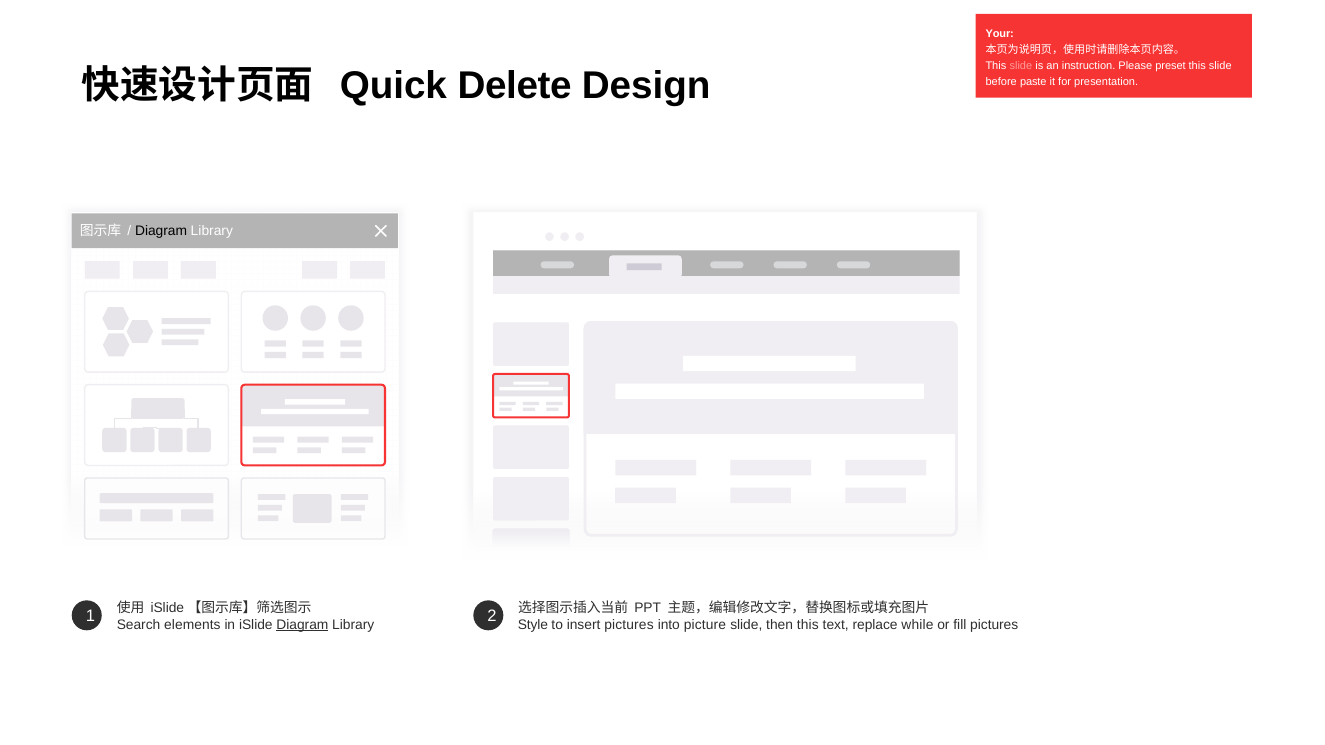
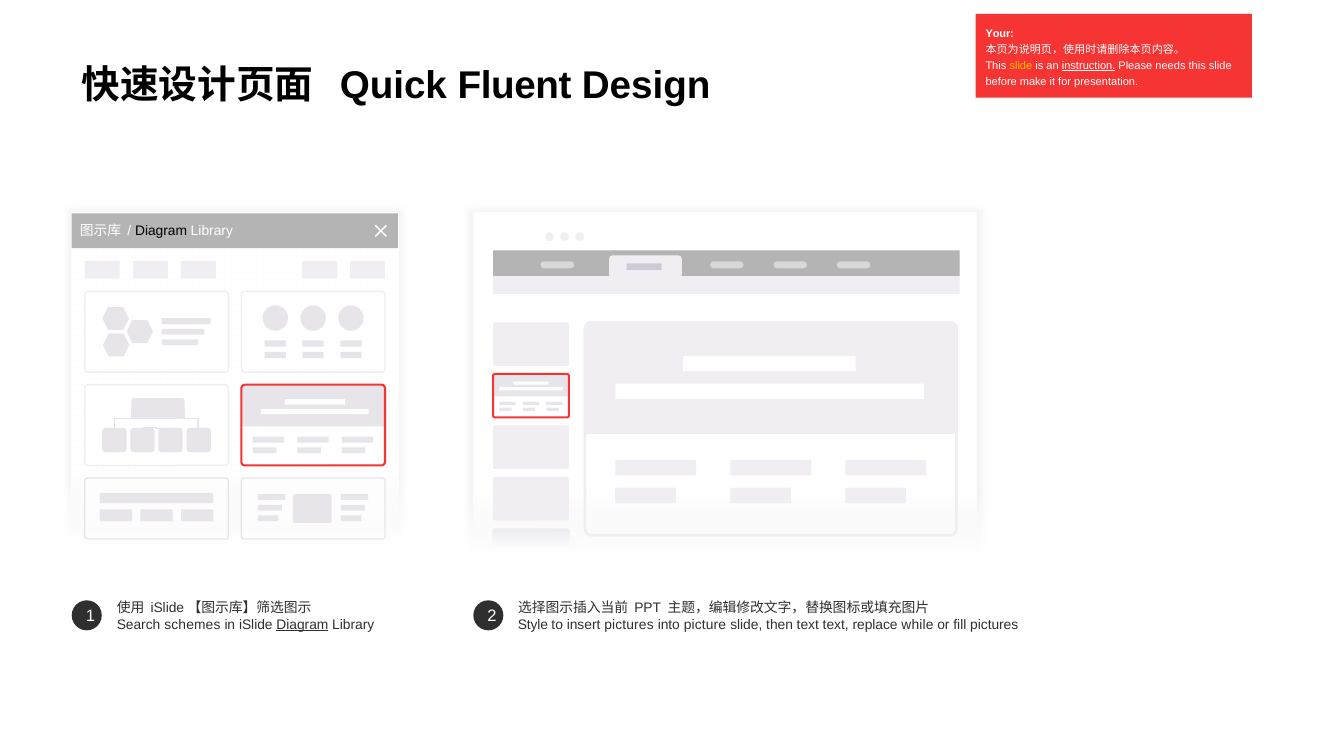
slide at (1021, 66) colour: pink -> yellow
instruction underline: none -> present
preset: preset -> needs
Delete: Delete -> Fluent
paste: paste -> make
elements: elements -> schemes
then this: this -> text
